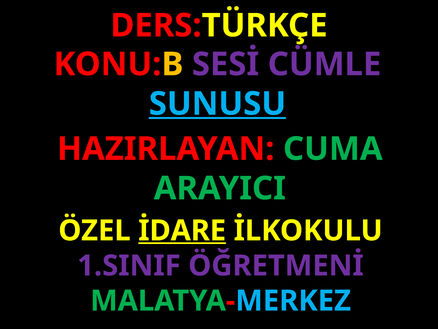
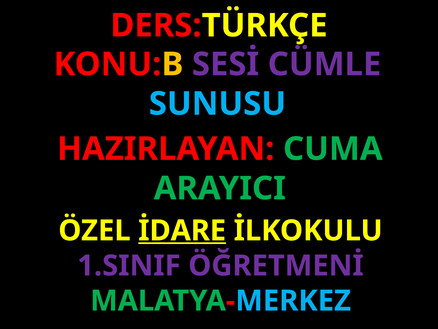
SUNUSU underline: present -> none
